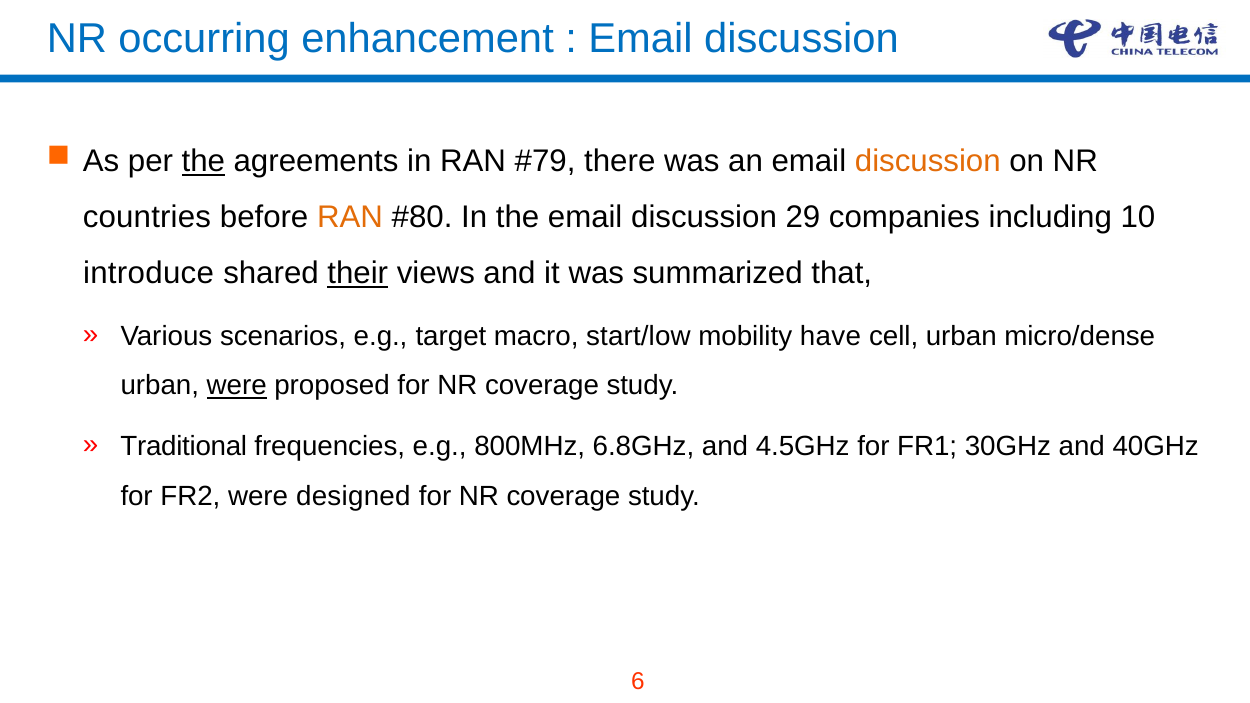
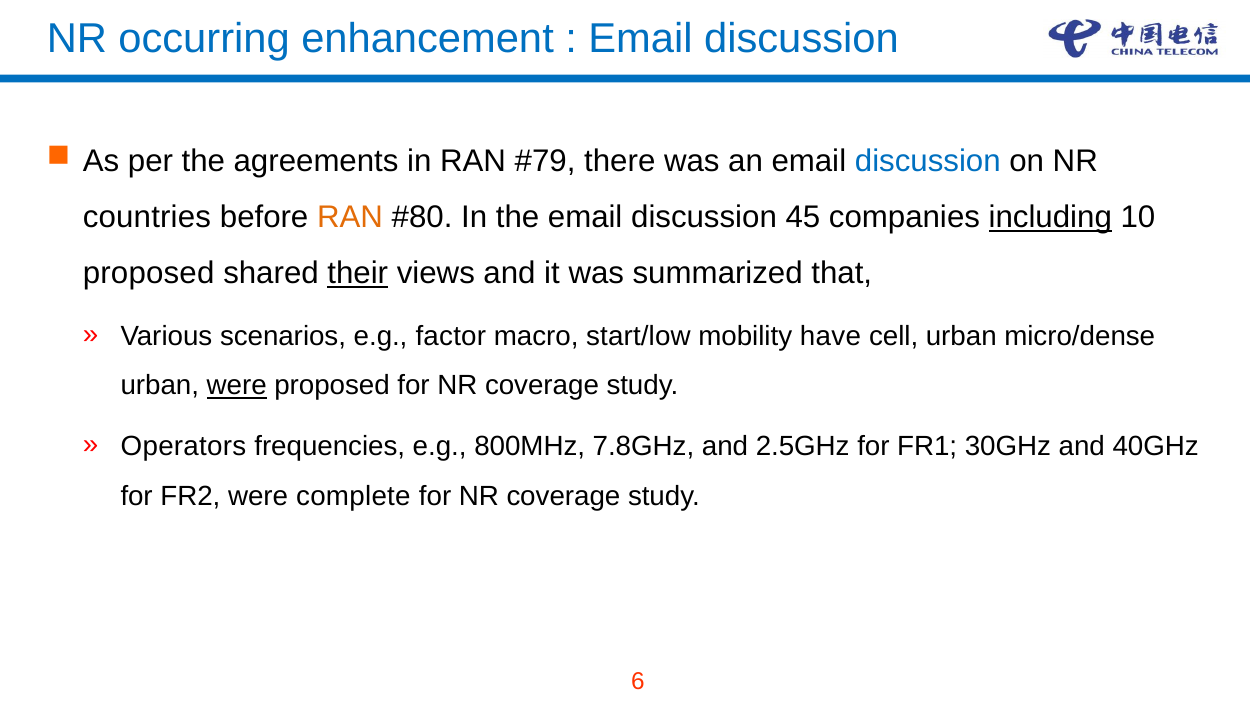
the at (203, 161) underline: present -> none
discussion at (928, 161) colour: orange -> blue
29: 29 -> 45
including underline: none -> present
introduce at (149, 274): introduce -> proposed
target: target -> factor
Traditional: Traditional -> Operators
6.8GHz: 6.8GHz -> 7.8GHz
4.5GHz: 4.5GHz -> 2.5GHz
designed: designed -> complete
